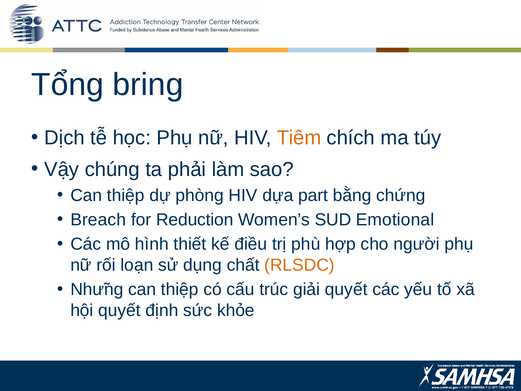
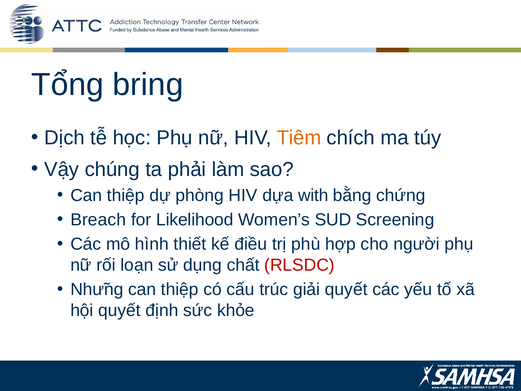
part: part -> with
Reduction: Reduction -> Likelihood
Emotional: Emotional -> Screening
RLSDC colour: orange -> red
